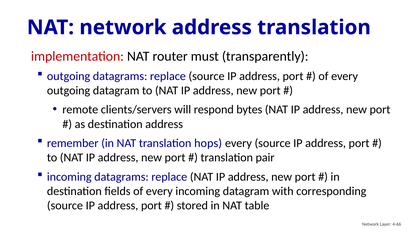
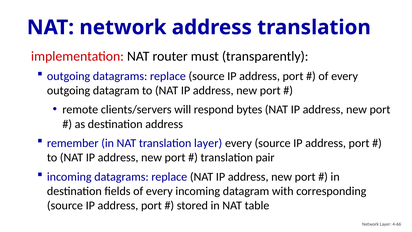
translation hops: hops -> layer
